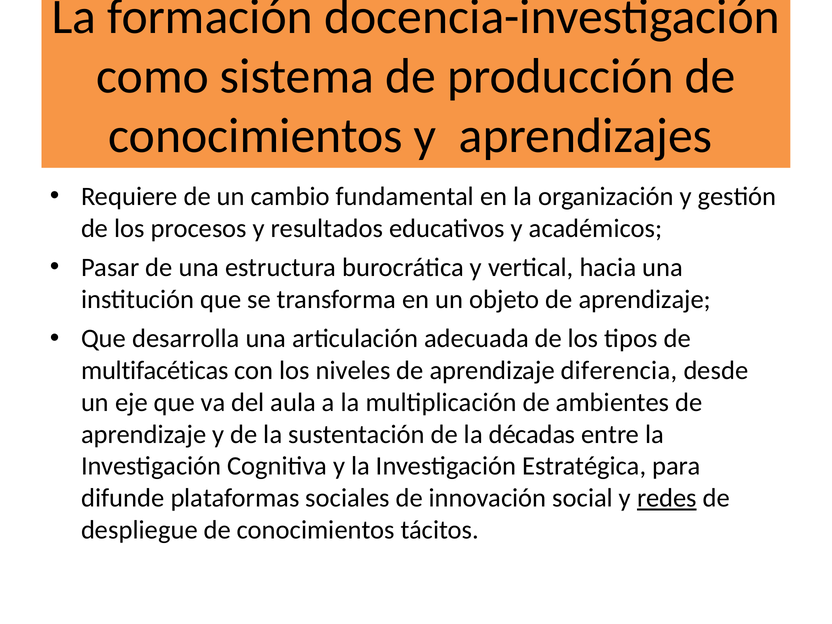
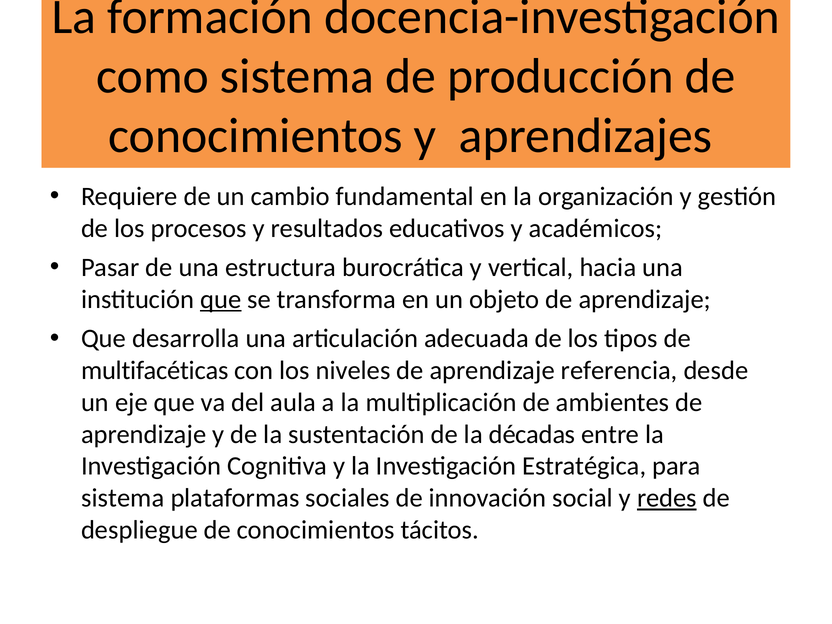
que at (221, 299) underline: none -> present
diferencia: diferencia -> referencia
difunde at (123, 498): difunde -> sistema
